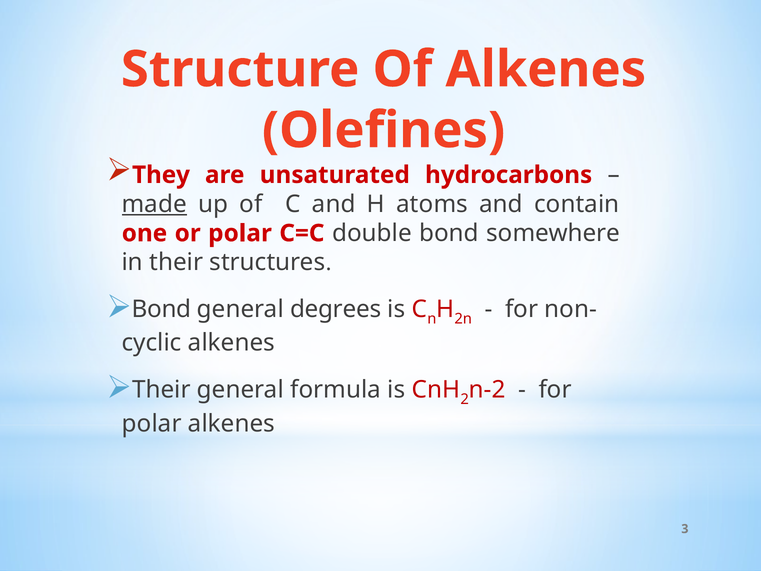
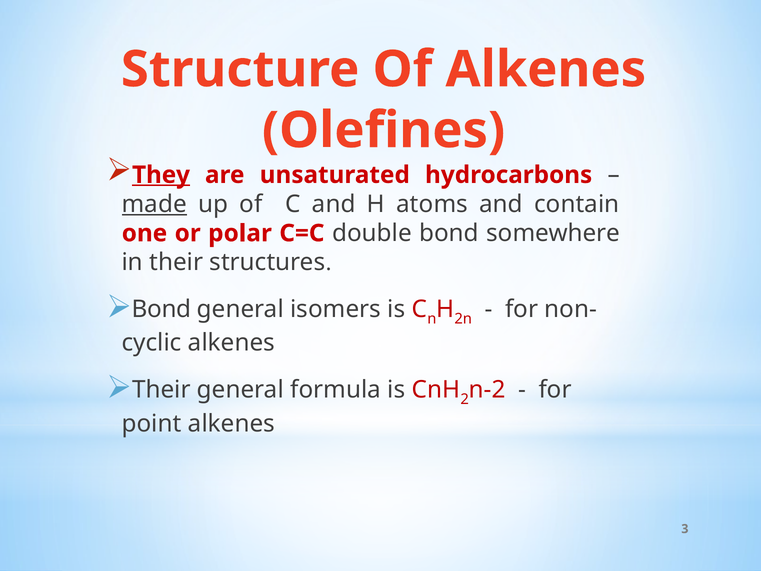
They underline: none -> present
degrees: degrees -> isomers
polar at (152, 423): polar -> point
